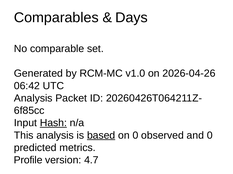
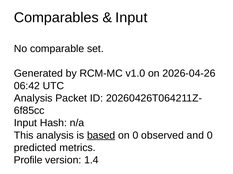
Days at (131, 18): Days -> Input
Hash underline: present -> none
4.7: 4.7 -> 1.4
